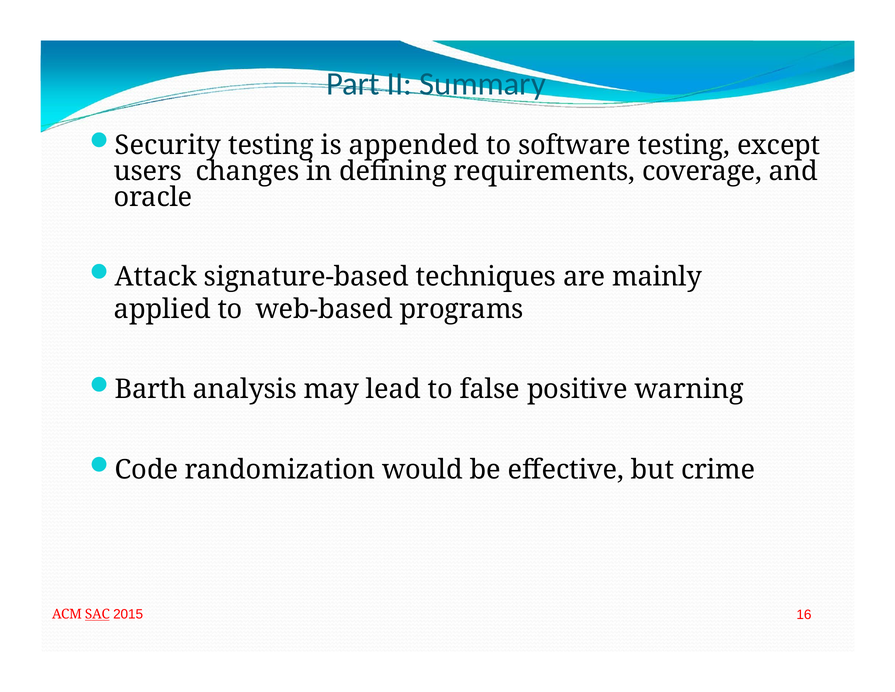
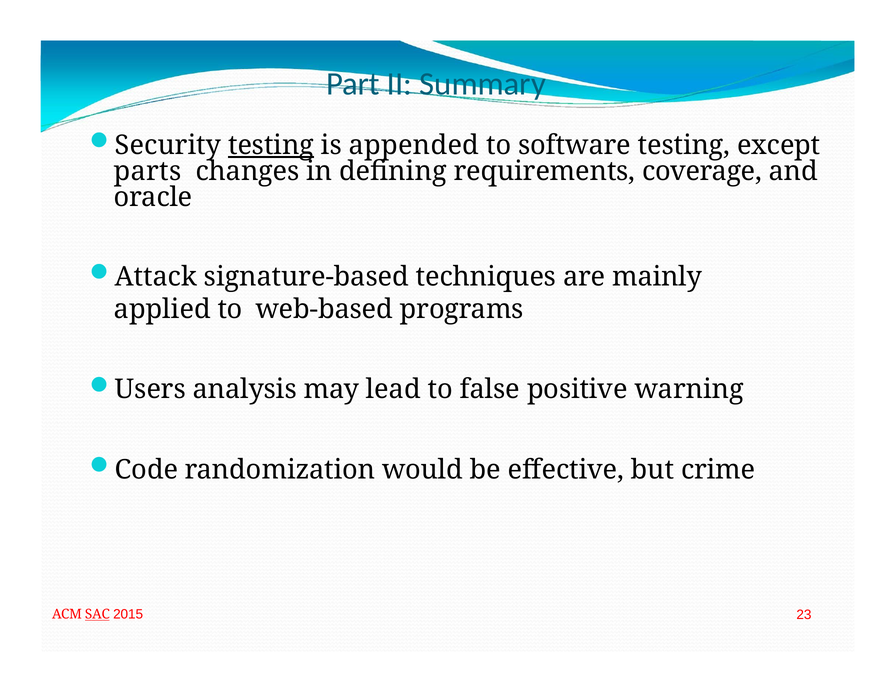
testing at (271, 145) underline: none -> present
users: users -> parts
Barth: Barth -> Users
16: 16 -> 23
